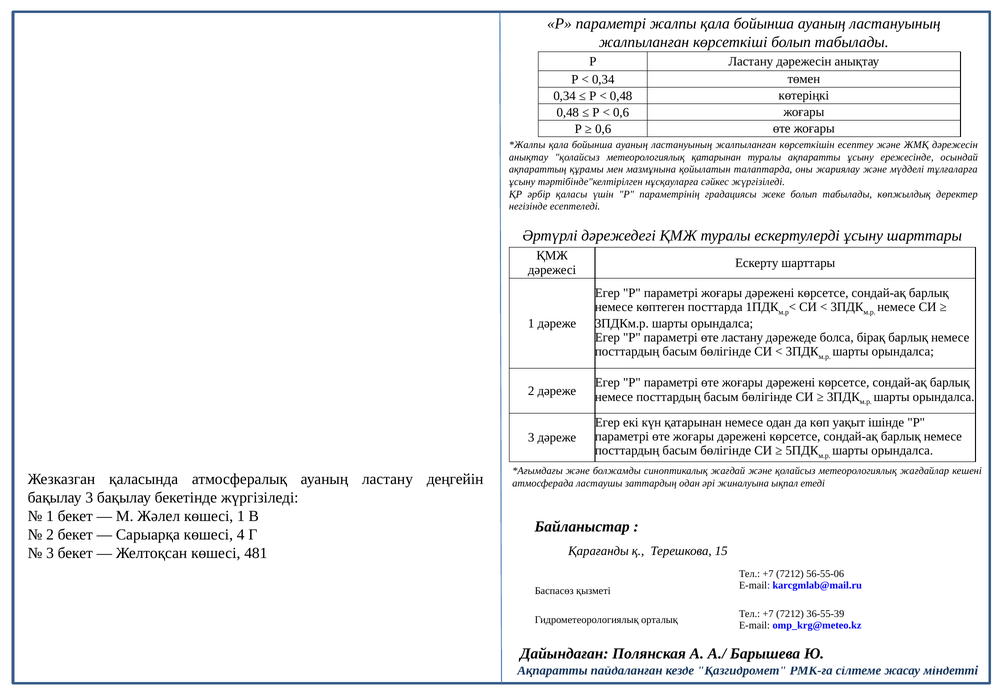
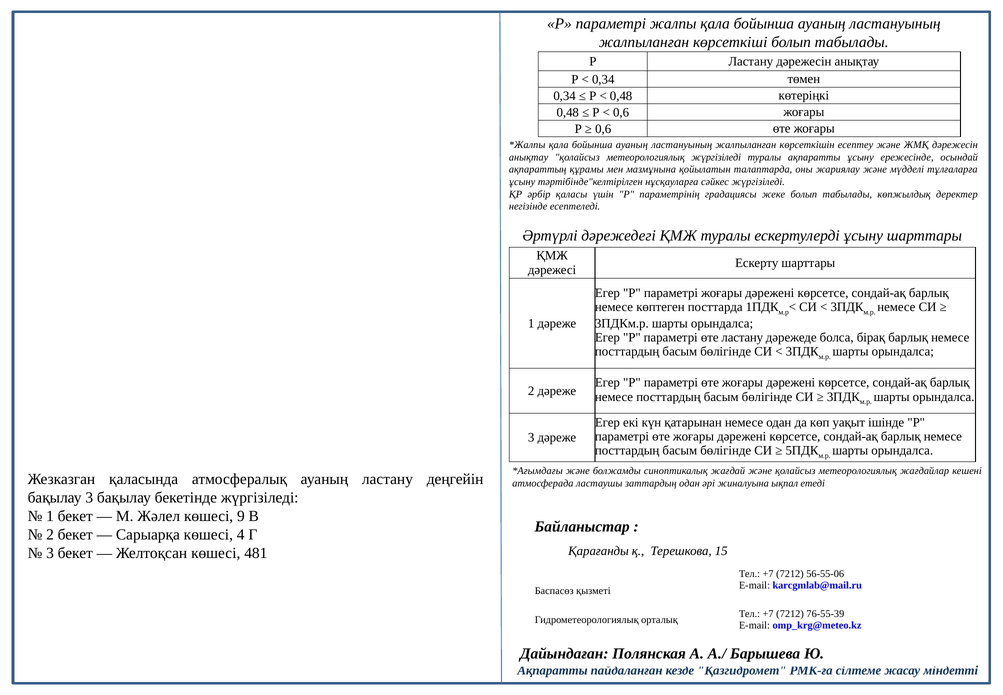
метеорологиялық қатарынан: қатарынан -> жүргізіледі
көшесі 1: 1 -> 9
36-55-39: 36-55-39 -> 76-55-39
